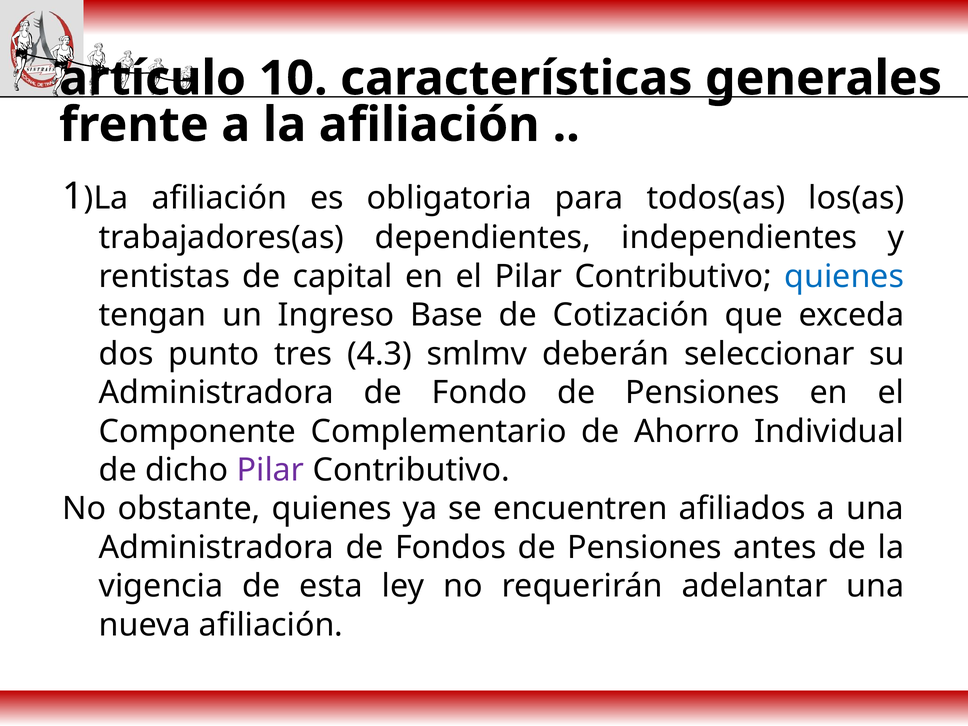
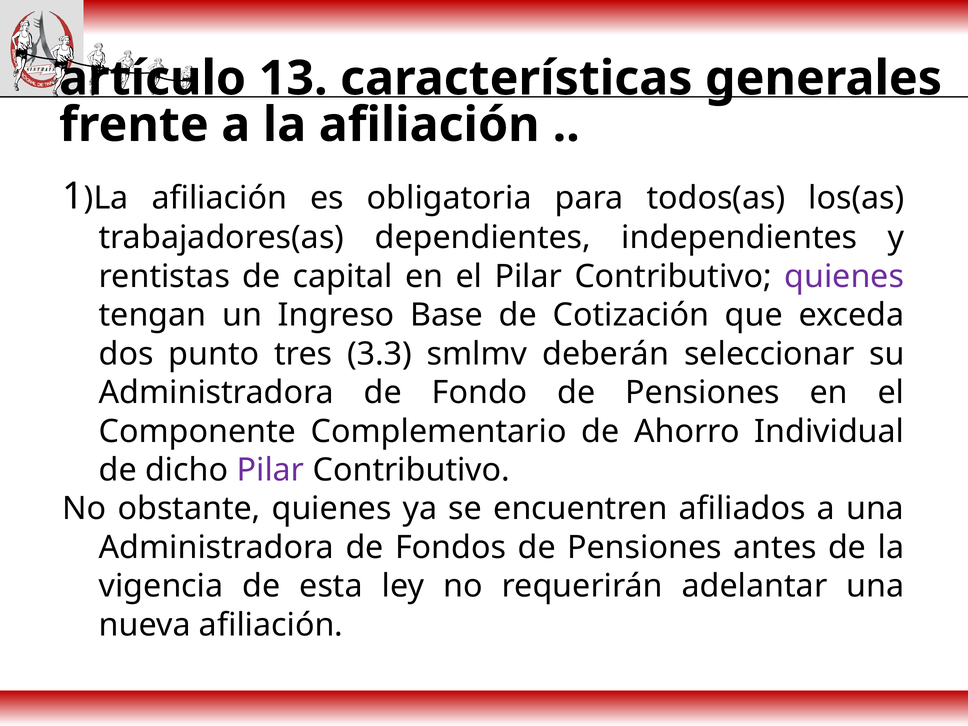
10: 10 -> 13
quienes at (844, 277) colour: blue -> purple
4.3: 4.3 -> 3.3
